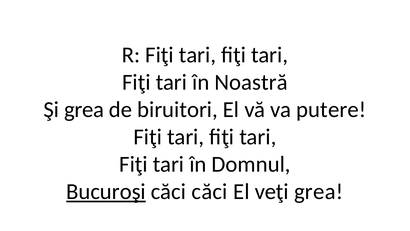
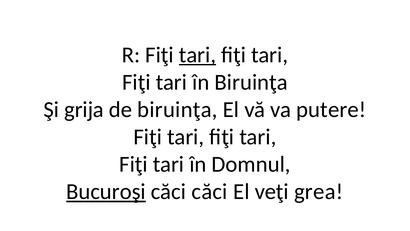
tari at (197, 55) underline: none -> present
în Noastră: Noastră -> Biruinţa
Şi grea: grea -> grija
de biruitori: biruitori -> biruinţa
